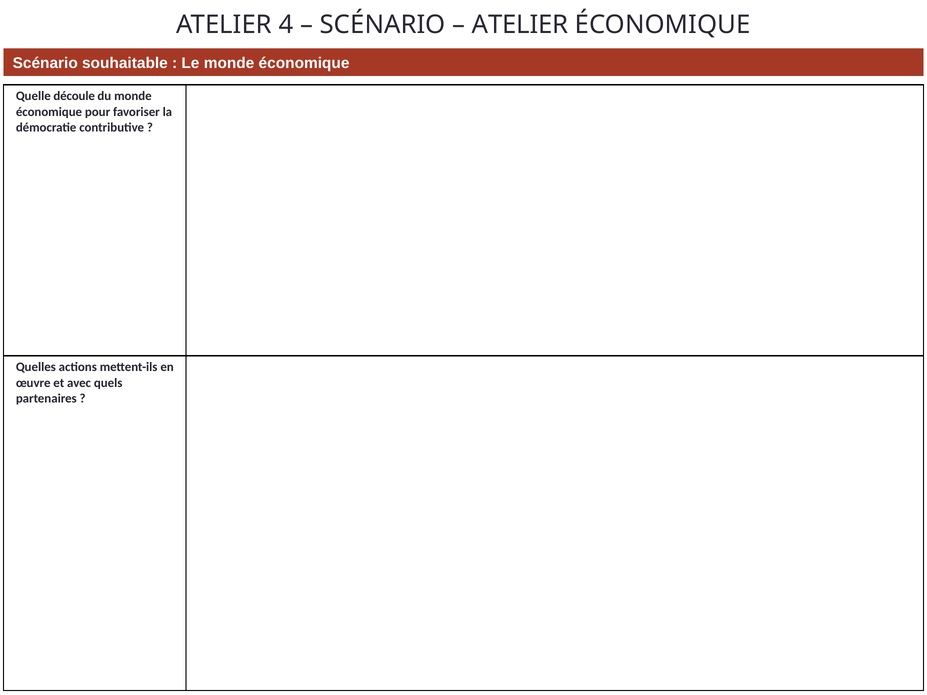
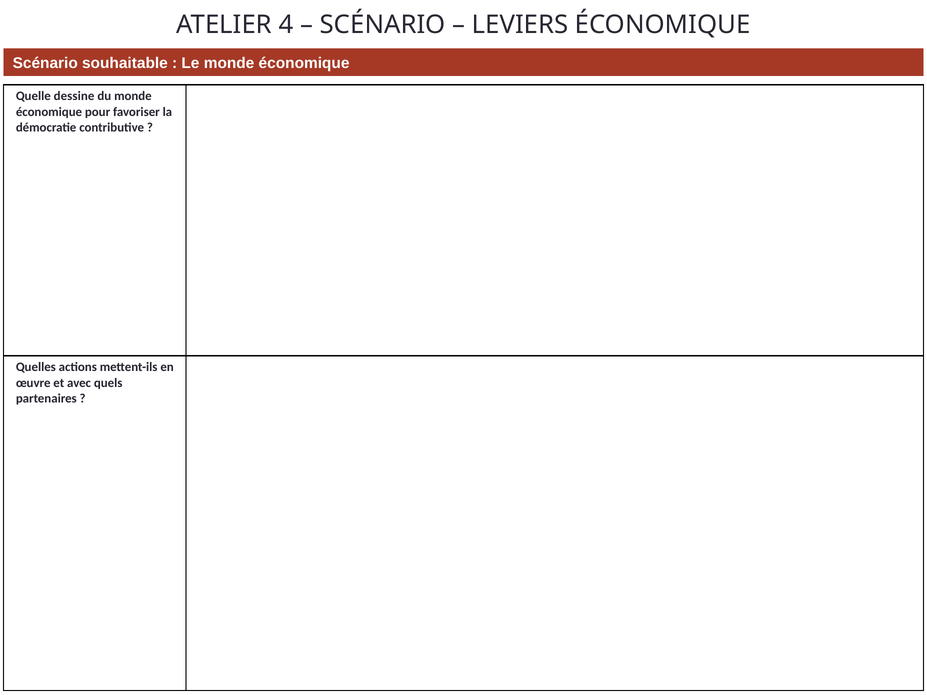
ATELIER at (520, 25): ATELIER -> LEVIERS
découle: découle -> dessine
